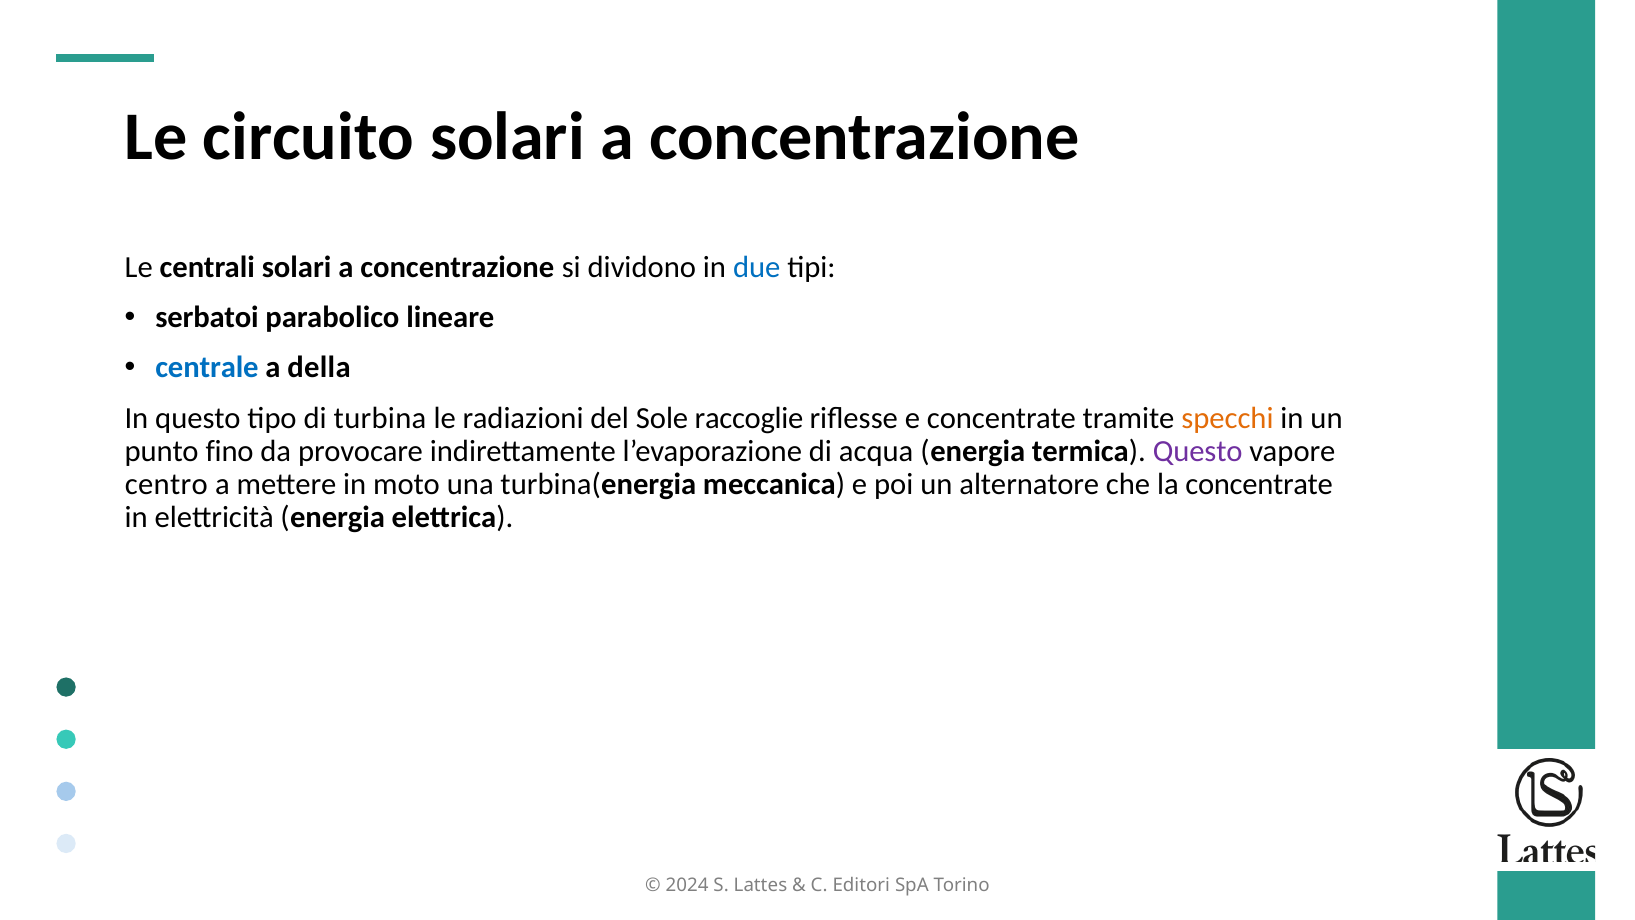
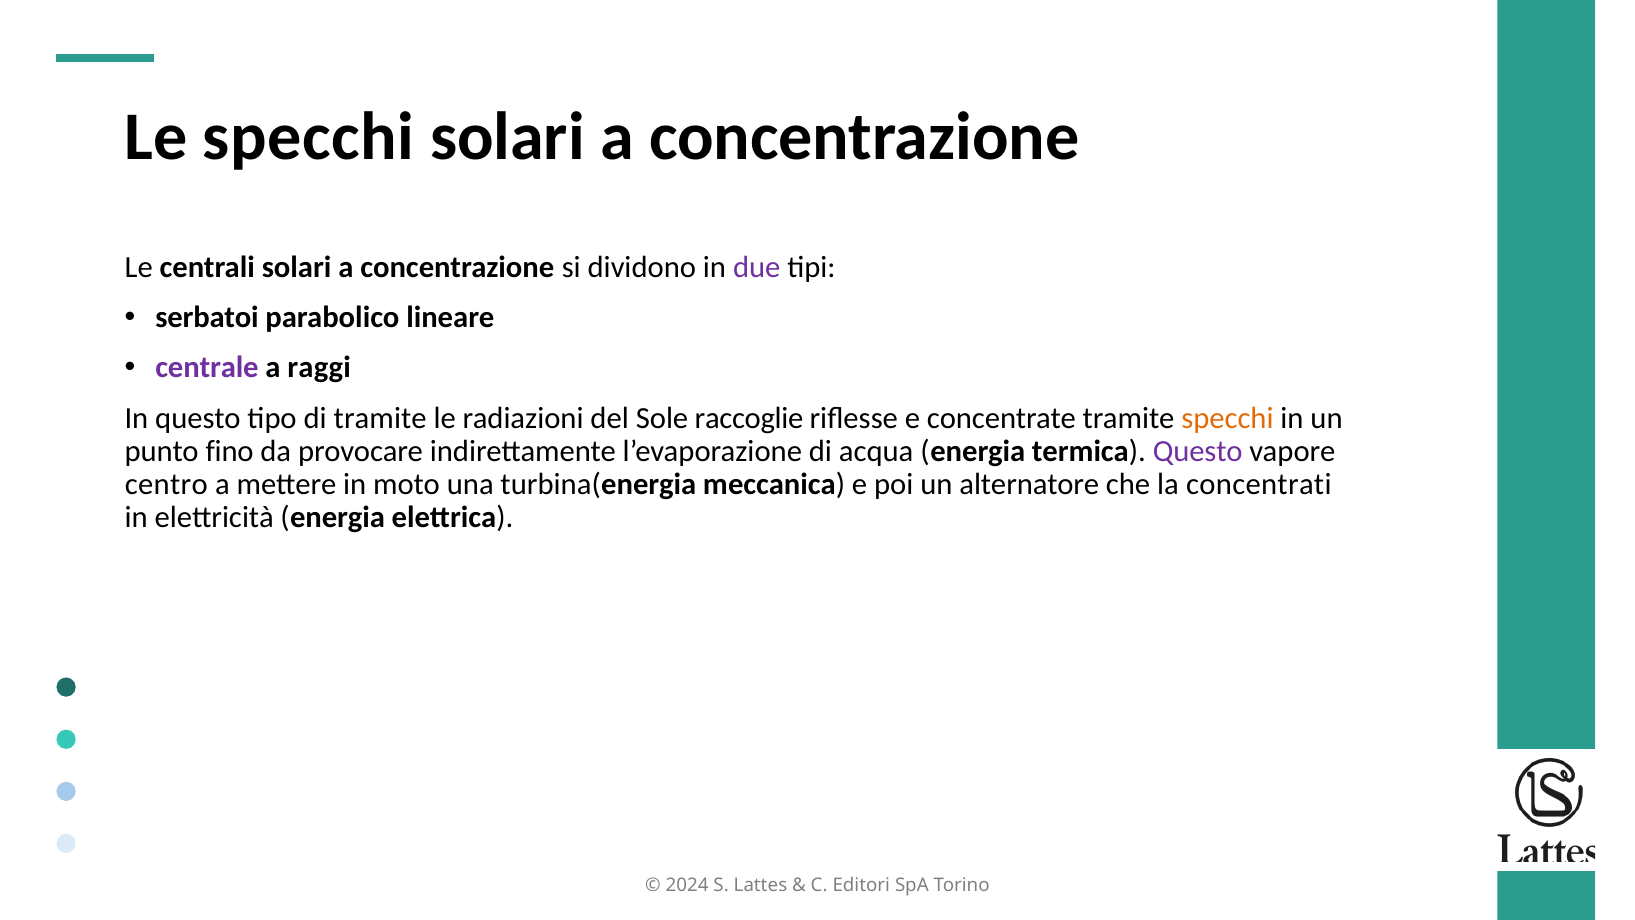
Le circuito: circuito -> specchi
due colour: blue -> purple
centrale colour: blue -> purple
della: della -> raggi
di turbina: turbina -> tramite
la concentrate: concentrate -> concentrati
